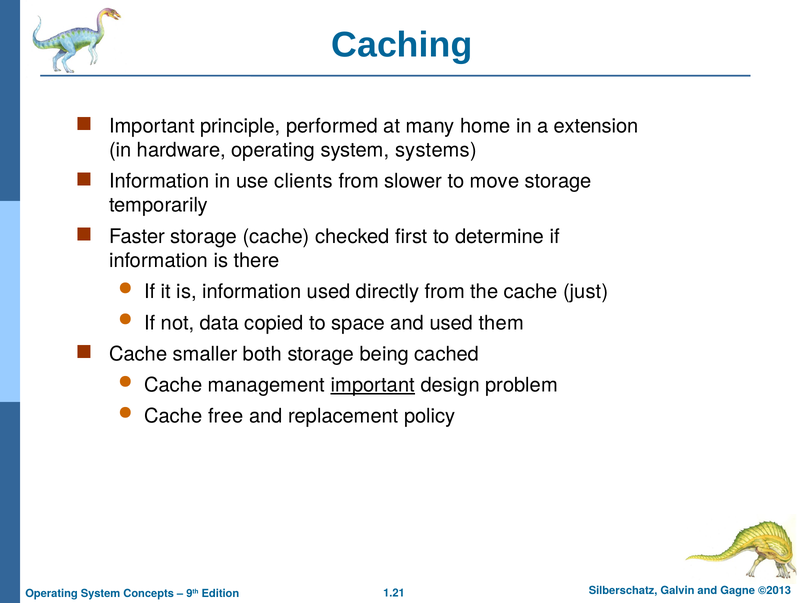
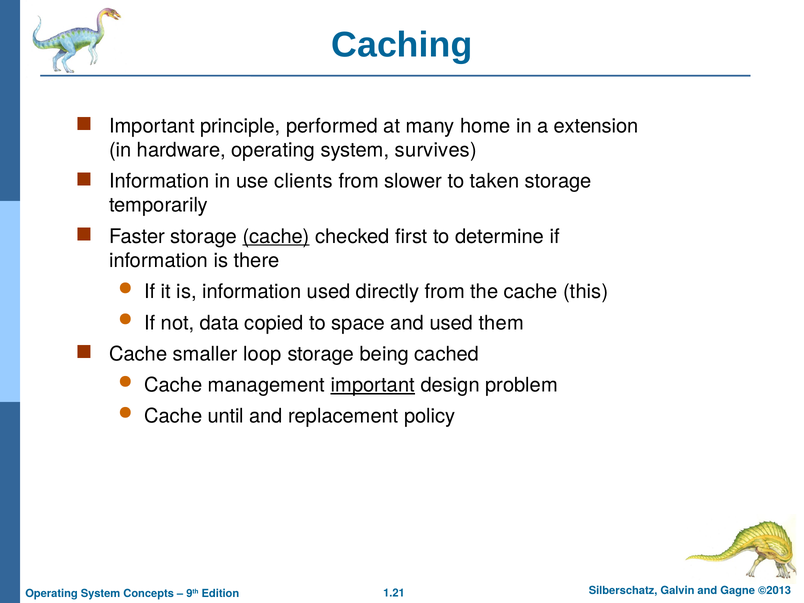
systems: systems -> survives
move: move -> taken
cache at (276, 236) underline: none -> present
just: just -> this
both: both -> loop
free: free -> until
